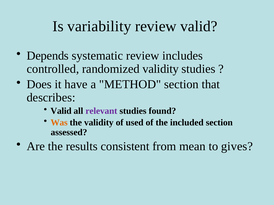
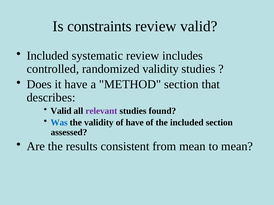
variability: variability -> constraints
Depends at (48, 56): Depends -> Included
Was colour: orange -> blue
of used: used -> have
to gives: gives -> mean
